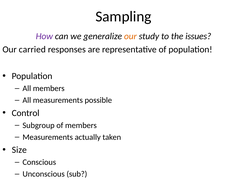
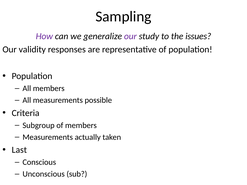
our at (130, 36) colour: orange -> purple
carried: carried -> validity
Control: Control -> Criteria
Size: Size -> Last
